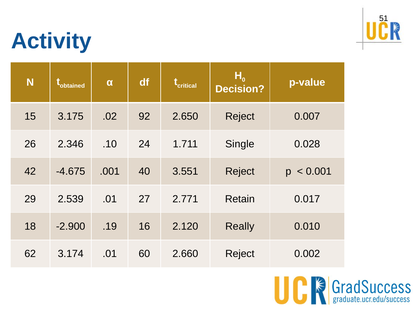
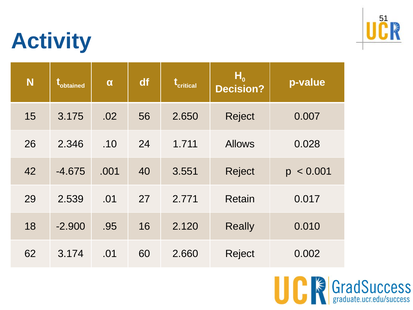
92: 92 -> 56
Single: Single -> Allows
.19: .19 -> .95
